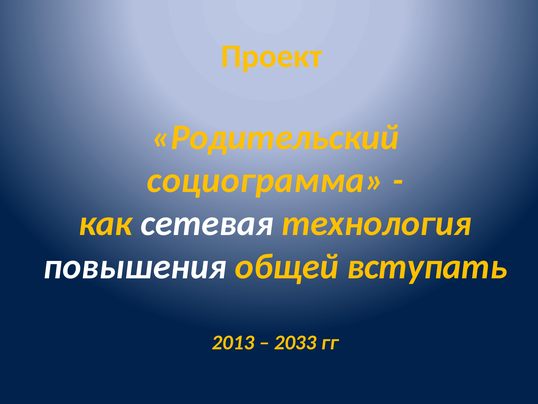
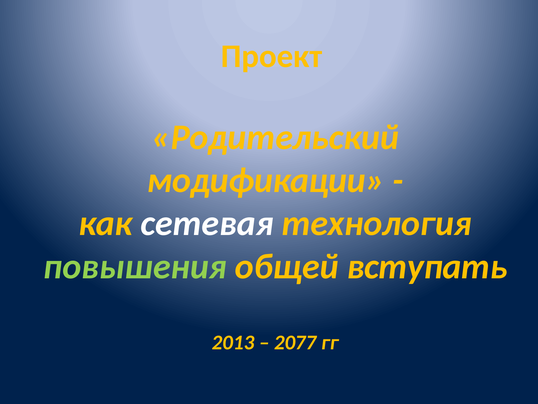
социограмма: социограмма -> модификации
повышения colour: white -> light green
2033: 2033 -> 2077
